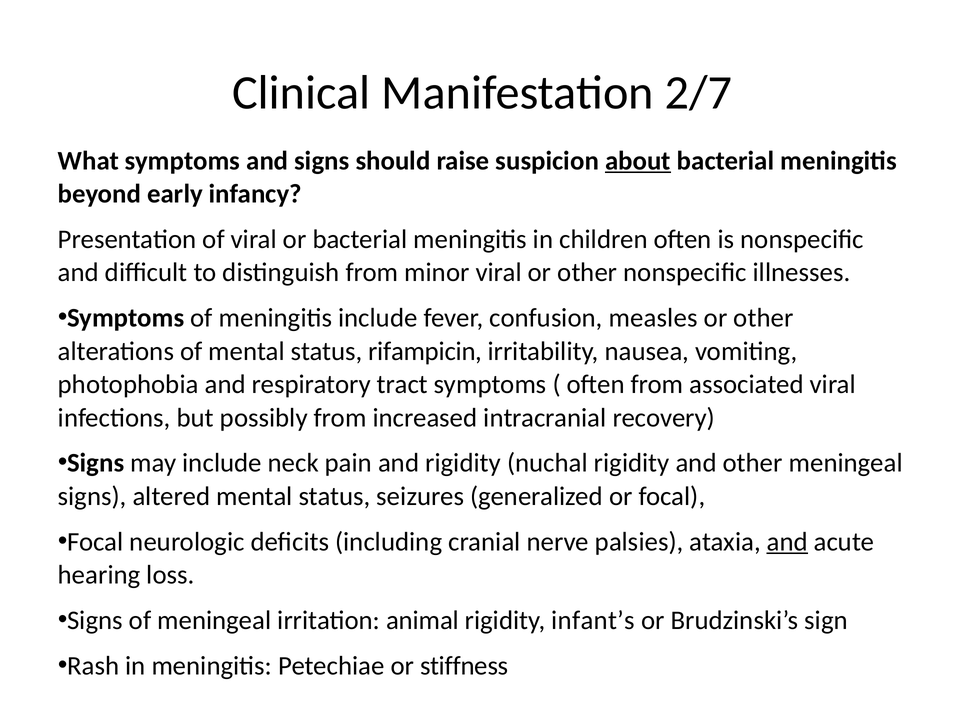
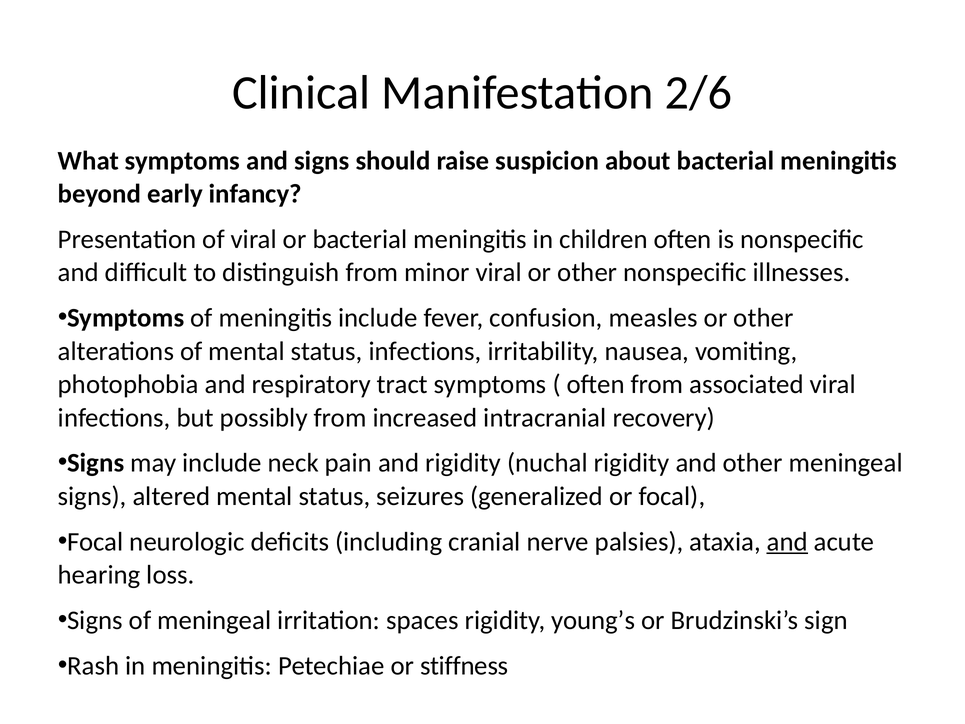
2/7: 2/7 -> 2/6
about underline: present -> none
status rifampicin: rifampicin -> infections
animal: animal -> spaces
infant’s: infant’s -> young’s
